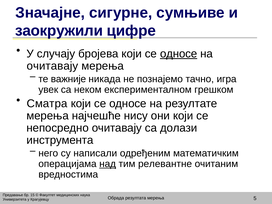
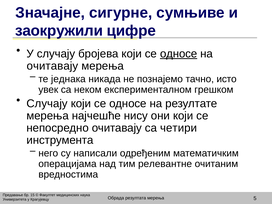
важније: важније -> једнака
игра: игра -> исто
Сматра at (47, 103): Сматра -> Случају
долази: долази -> четири
над underline: present -> none
